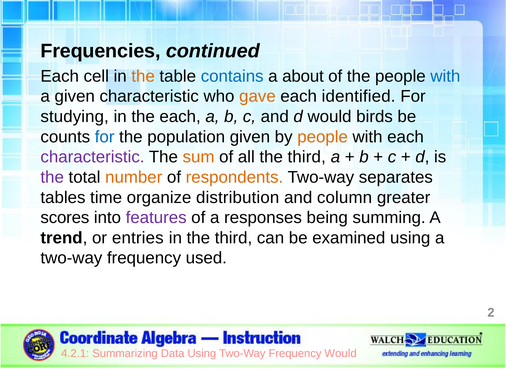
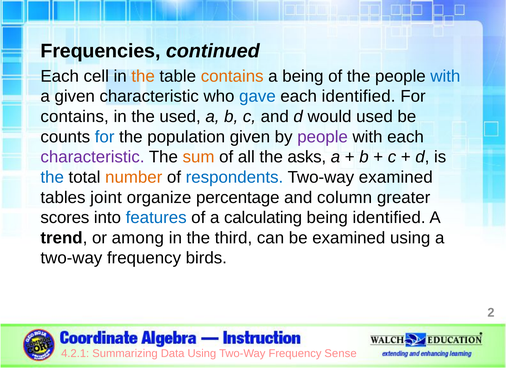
contains at (232, 76) colour: blue -> orange
a about: about -> being
gave colour: orange -> blue
studying at (75, 117): studying -> contains
the each: each -> used
would birds: birds -> used
people at (323, 137) colour: orange -> purple
all the third: third -> asks
the at (52, 177) colour: purple -> blue
respondents colour: orange -> blue
Two-way separates: separates -> examined
time: time -> joint
distribution: distribution -> percentage
features colour: purple -> blue
responses: responses -> calculating
being summing: summing -> identified
entries: entries -> among
used: used -> birds
Frequency Would: Would -> Sense
